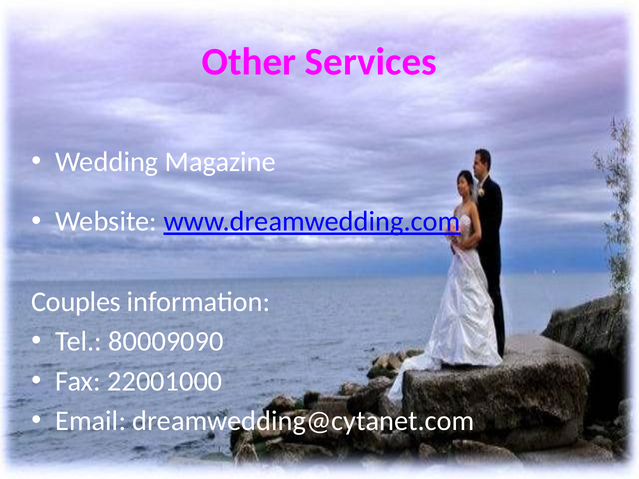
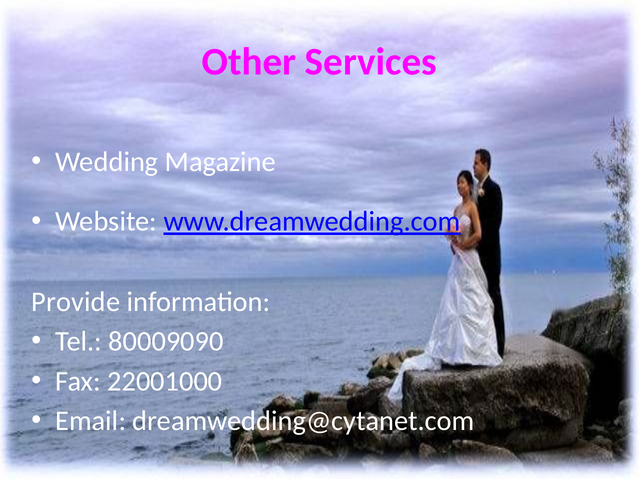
Couples: Couples -> Provide
